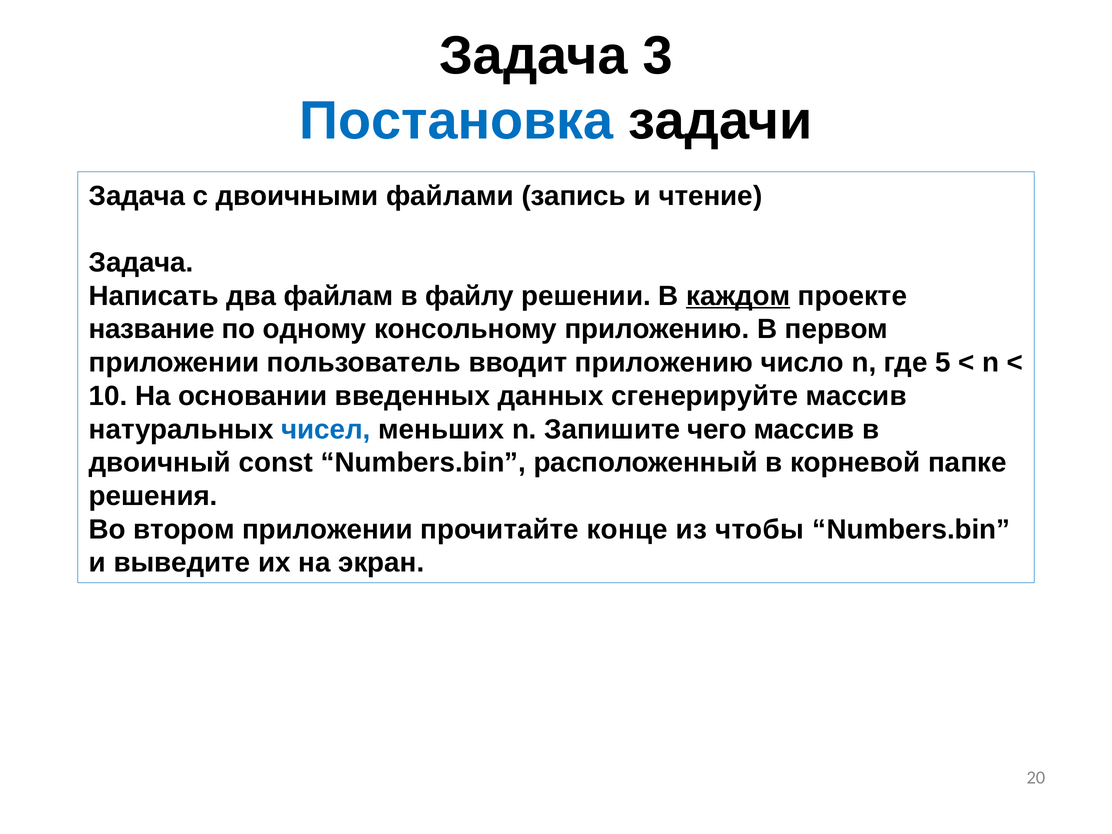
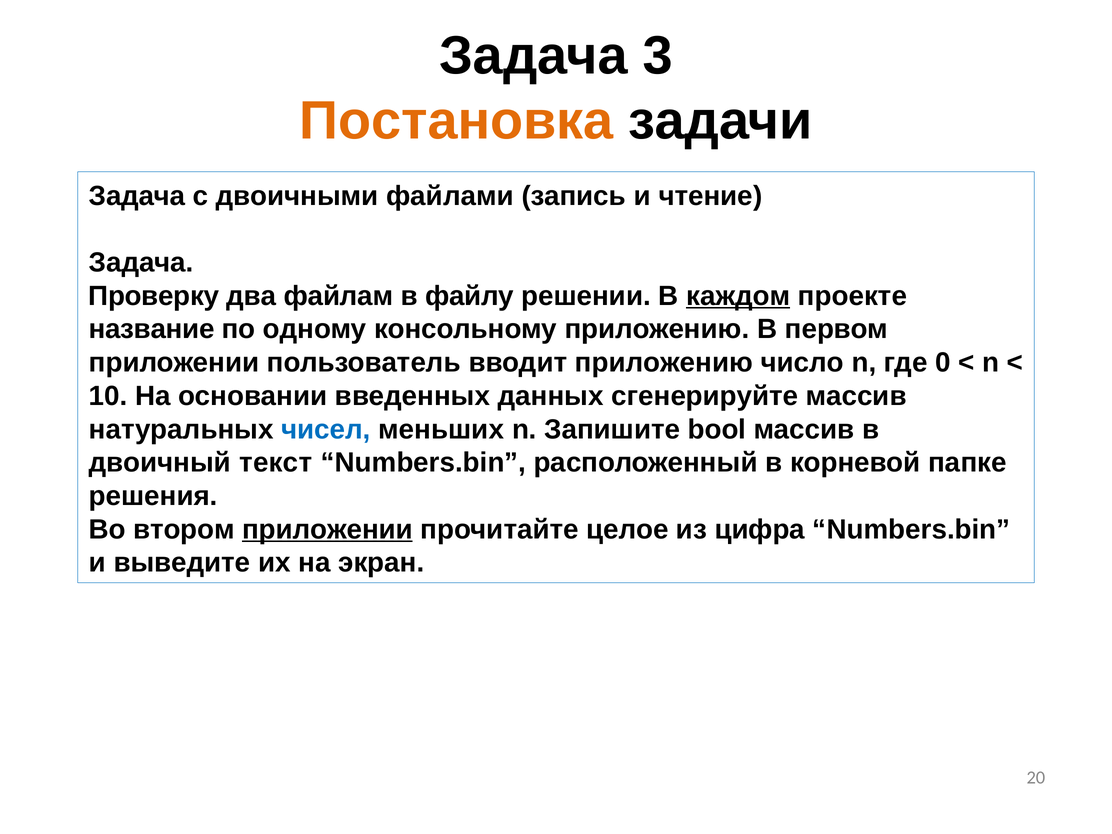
Постановка colour: blue -> orange
Написать: Написать -> Проверку
5: 5 -> 0
чего: чего -> bool
const: const -> текст
приложении at (327, 529) underline: none -> present
конце: конце -> целое
чтобы: чтобы -> цифра
